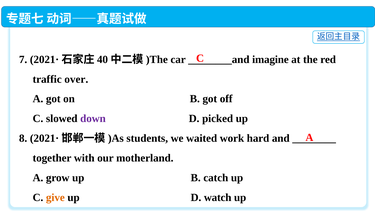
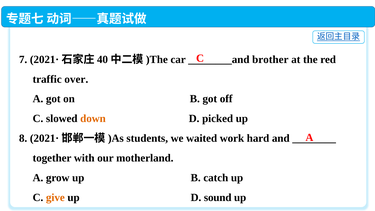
imagine: imagine -> brother
down colour: purple -> orange
watch: watch -> sound
